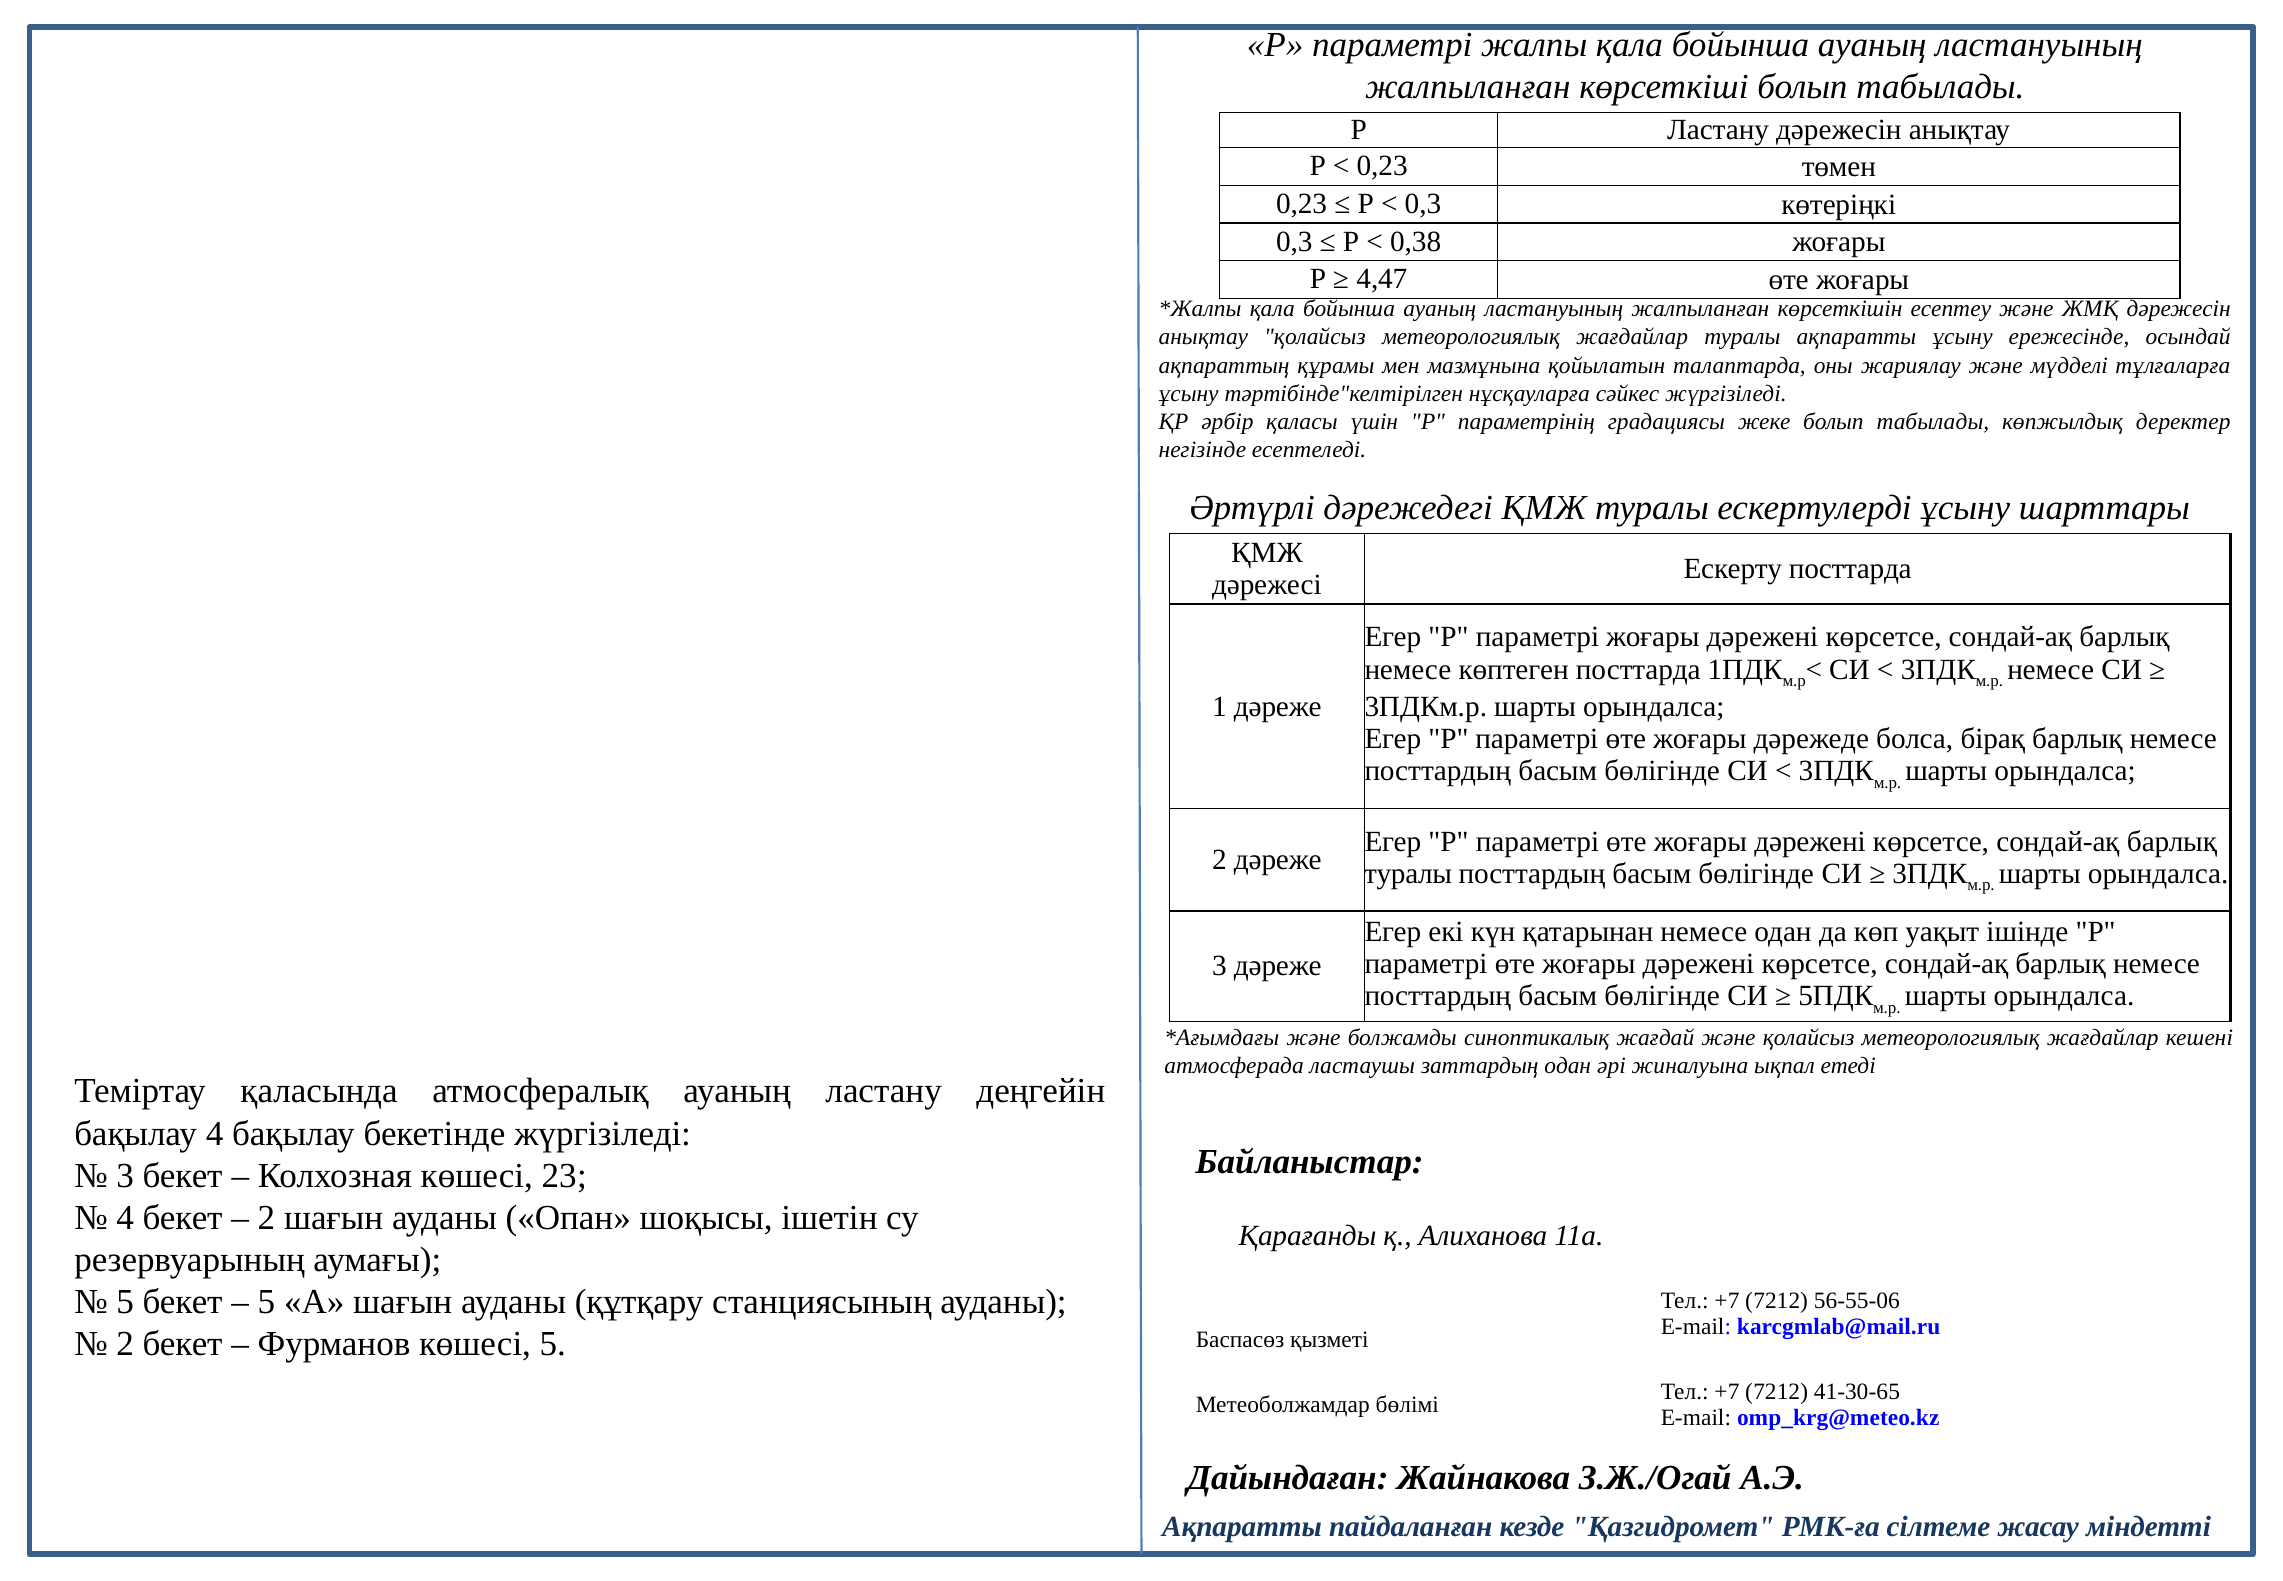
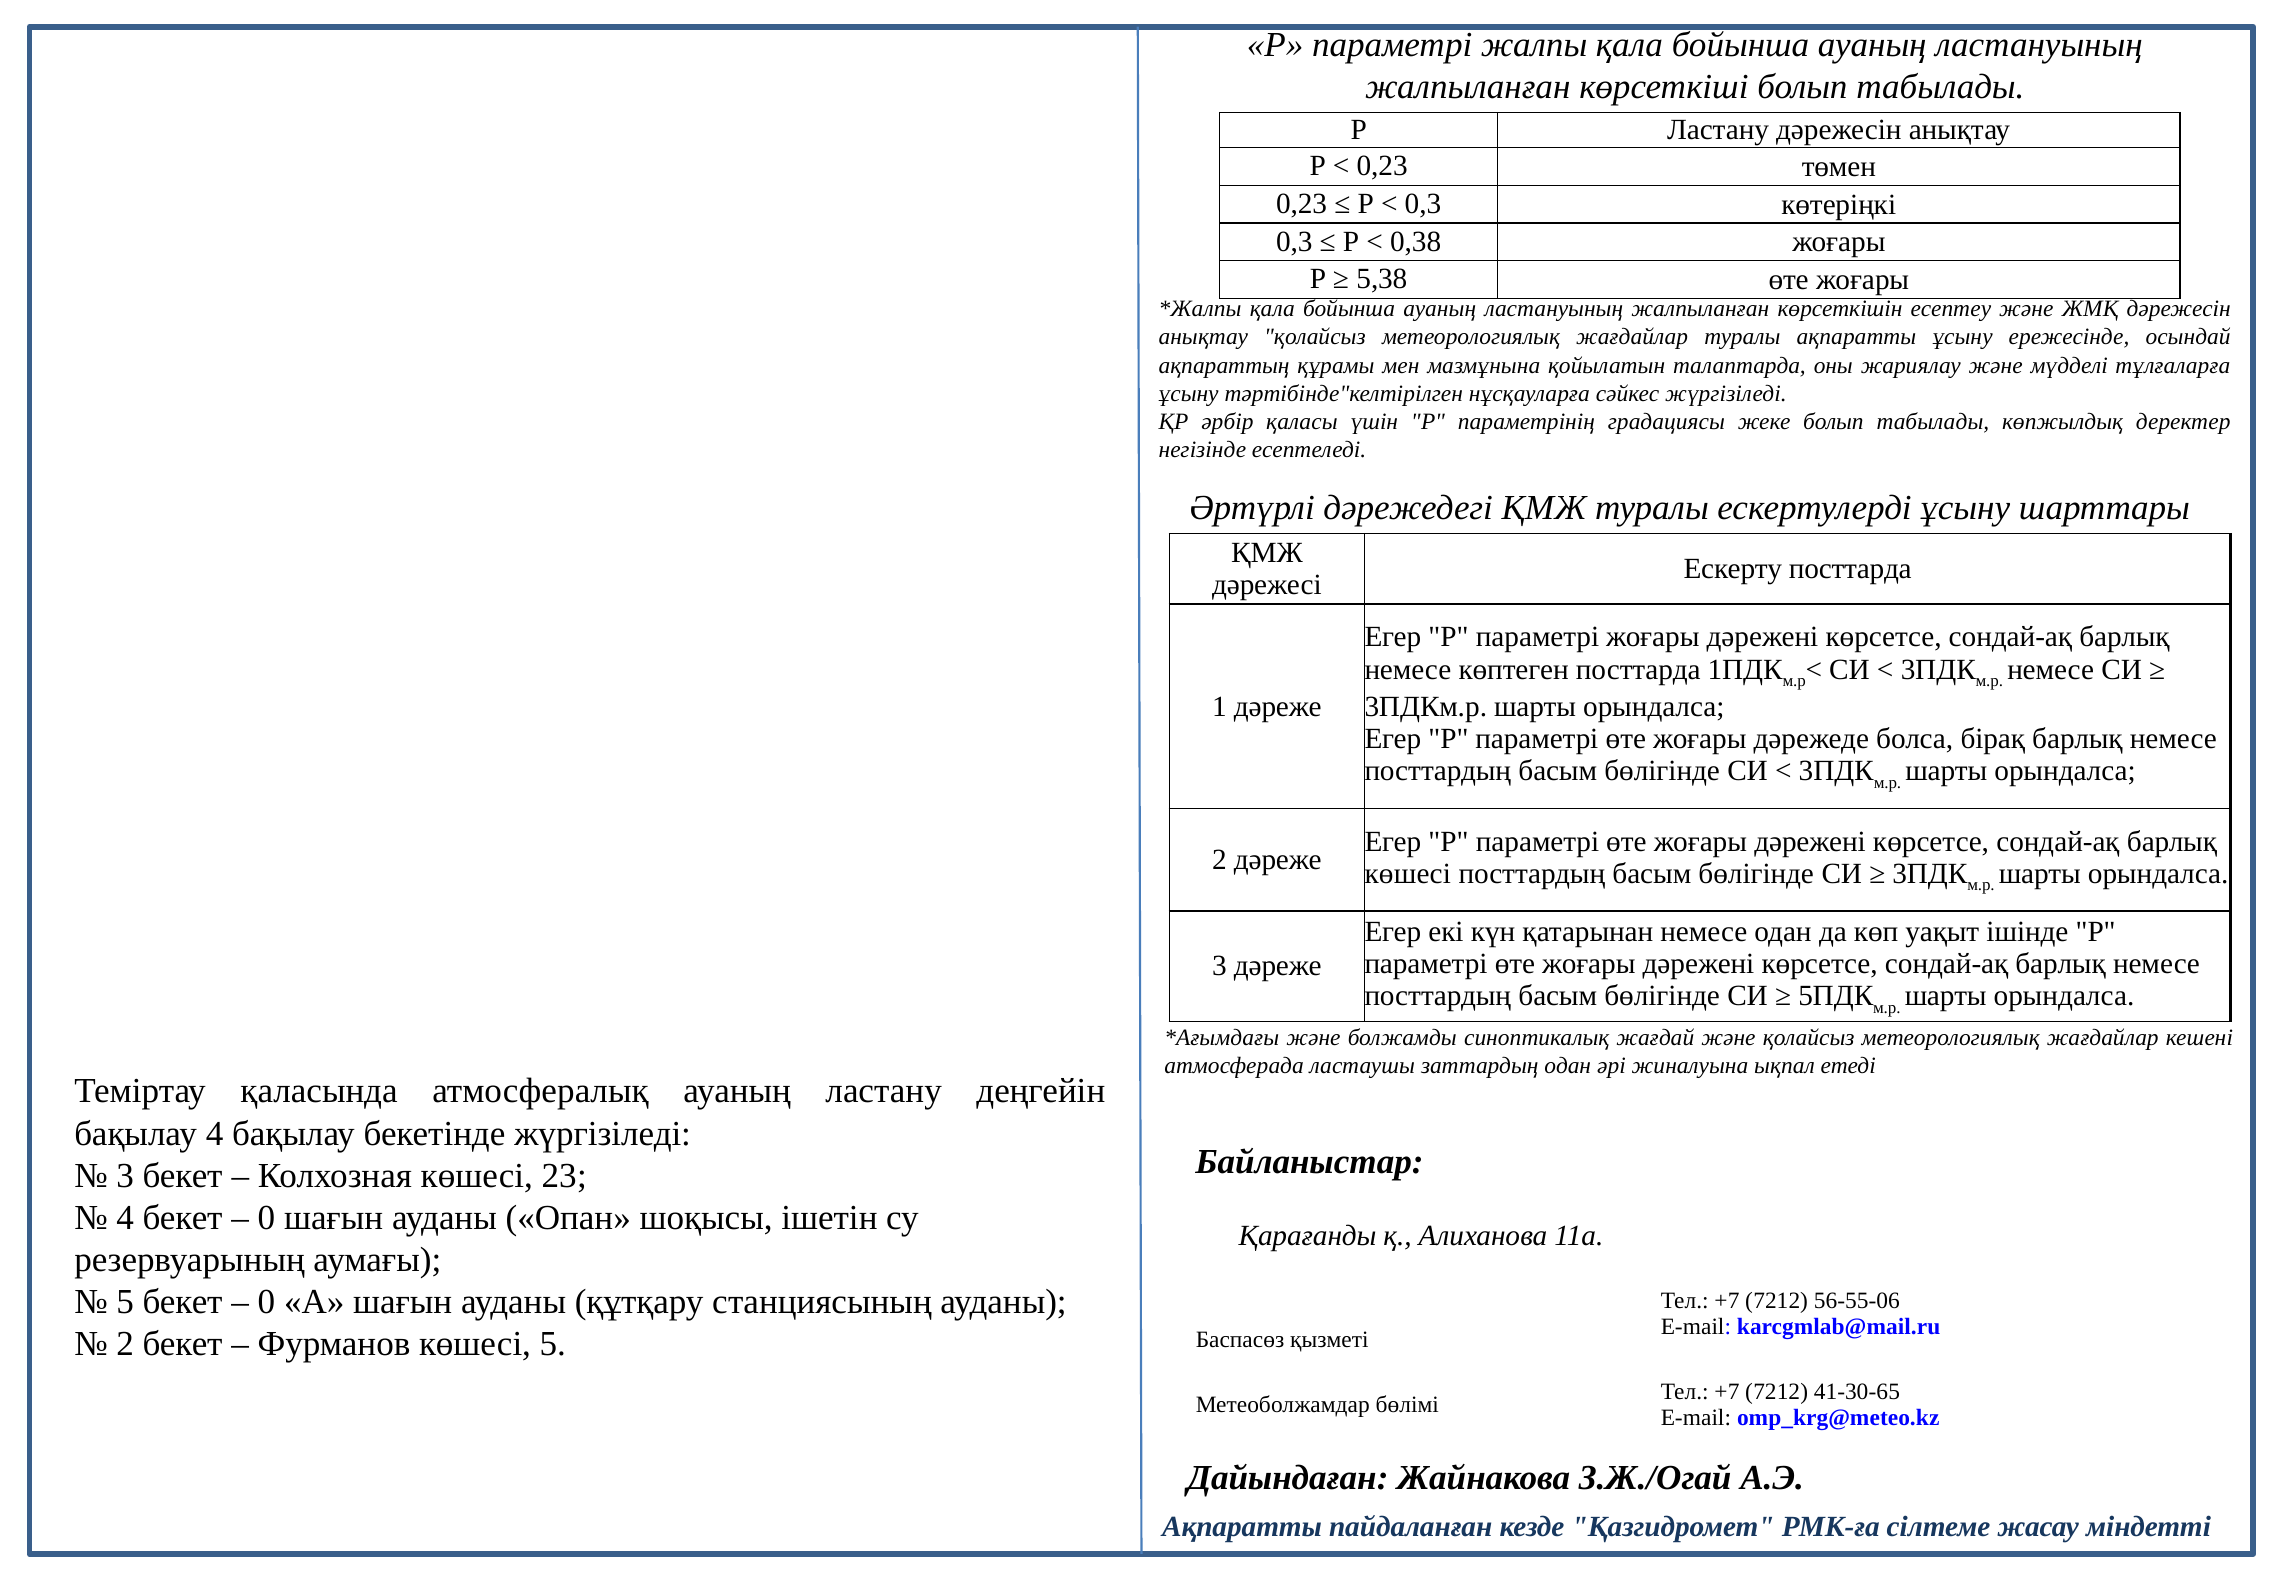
4,47: 4,47 -> 5,38
туралы at (1408, 873): туралы -> көшесі
2 at (266, 1217): 2 -> 0
5 at (266, 1302): 5 -> 0
